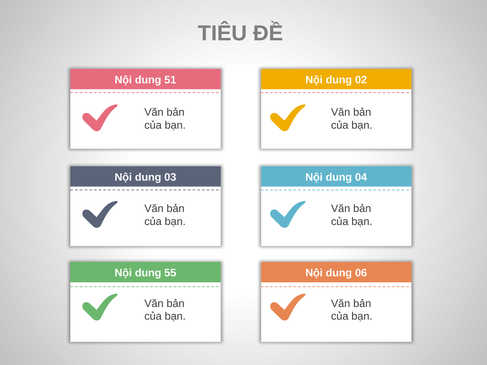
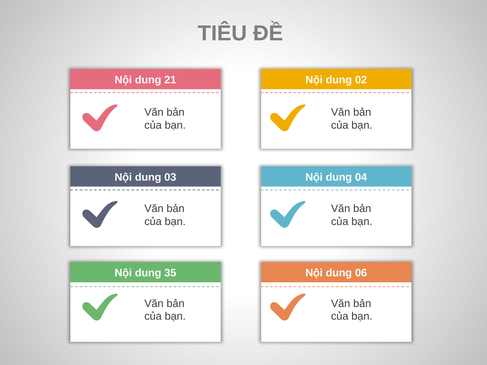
51: 51 -> 21
55: 55 -> 35
